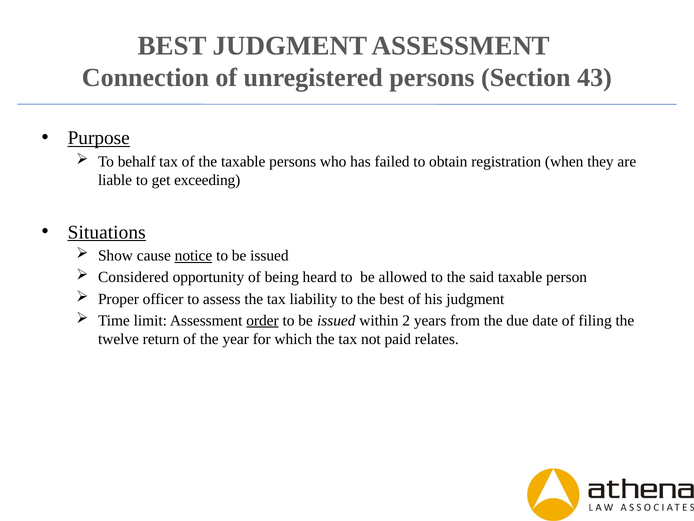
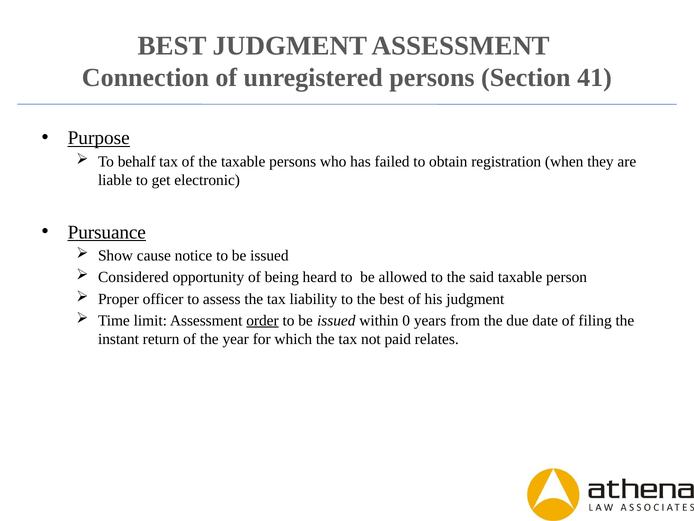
43: 43 -> 41
exceeding: exceeding -> electronic
Situations: Situations -> Pursuance
notice underline: present -> none
2: 2 -> 0
twelve: twelve -> instant
